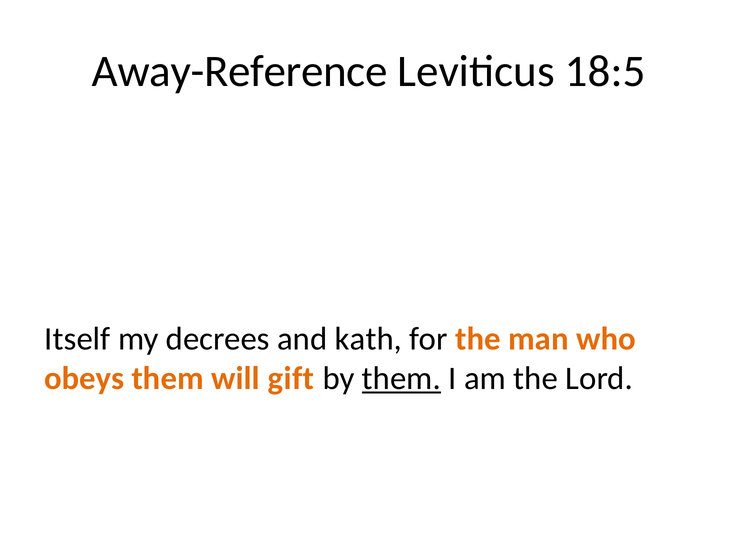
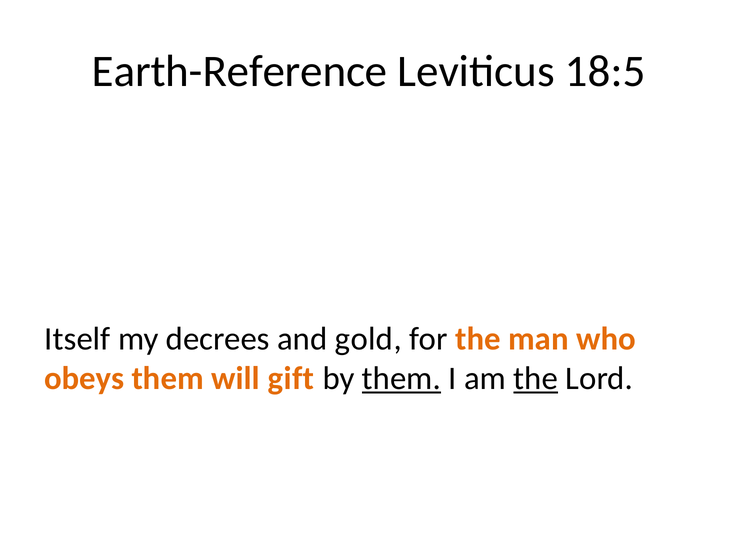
Away-Reference: Away-Reference -> Earth-Reference
kath: kath -> gold
the at (536, 378) underline: none -> present
